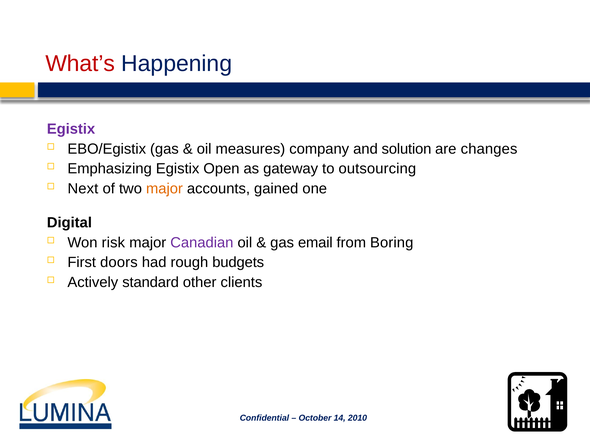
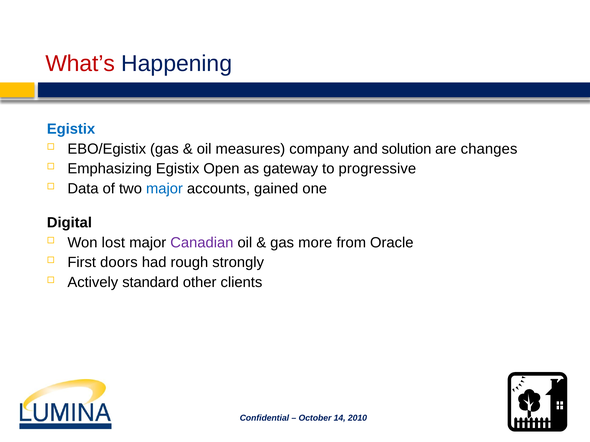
Egistix at (71, 129) colour: purple -> blue
outsourcing: outsourcing -> progressive
Next: Next -> Data
major at (164, 189) colour: orange -> blue
risk: risk -> lost
email: email -> more
Boring: Boring -> Oracle
budgets: budgets -> strongly
